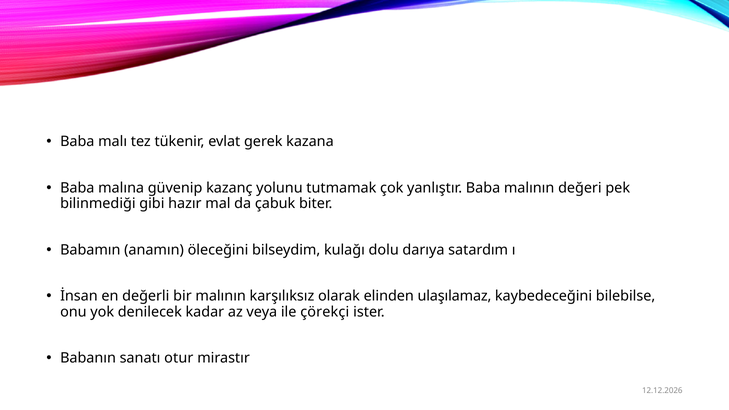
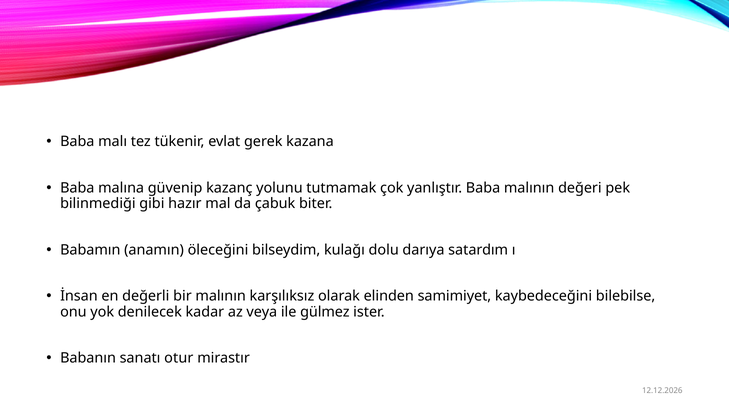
ulaşılamaz: ulaşılamaz -> samimiyet
çörekçi: çörekçi -> gülmez
